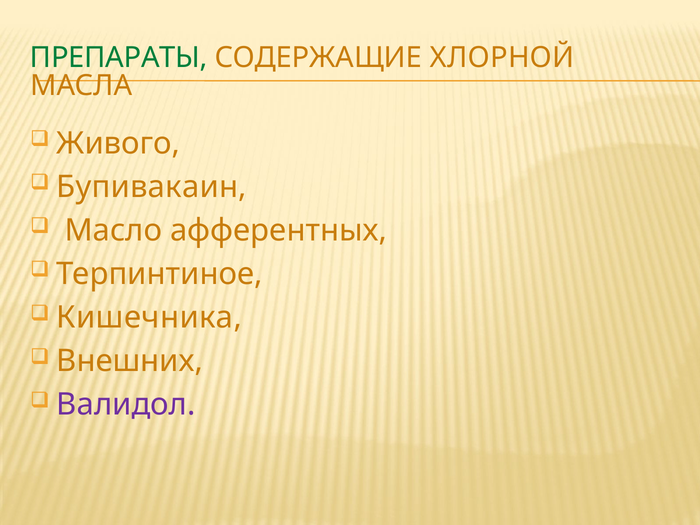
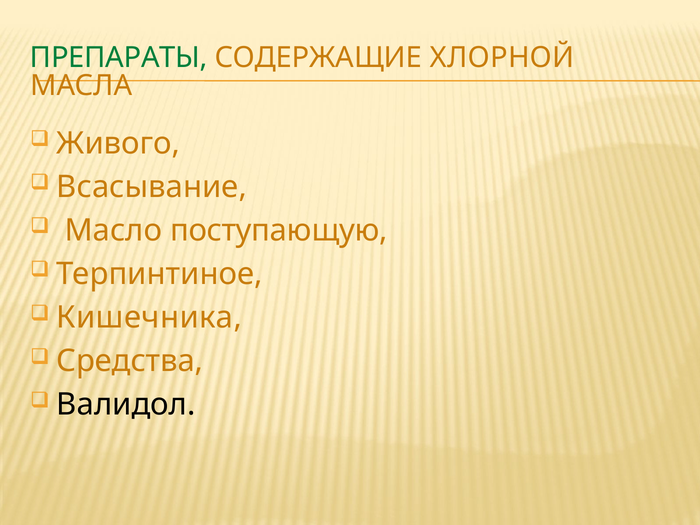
Бупивакаин: Бупивакаин -> Всасывание
афферентных: афферентных -> поступающую
Внешних: Внешних -> Средства
Валидол colour: purple -> black
